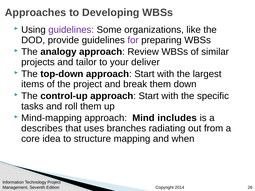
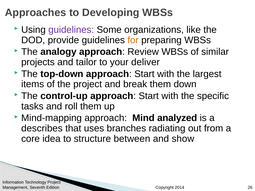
for colour: purple -> orange
includes: includes -> analyzed
mapping: mapping -> between
when: when -> show
